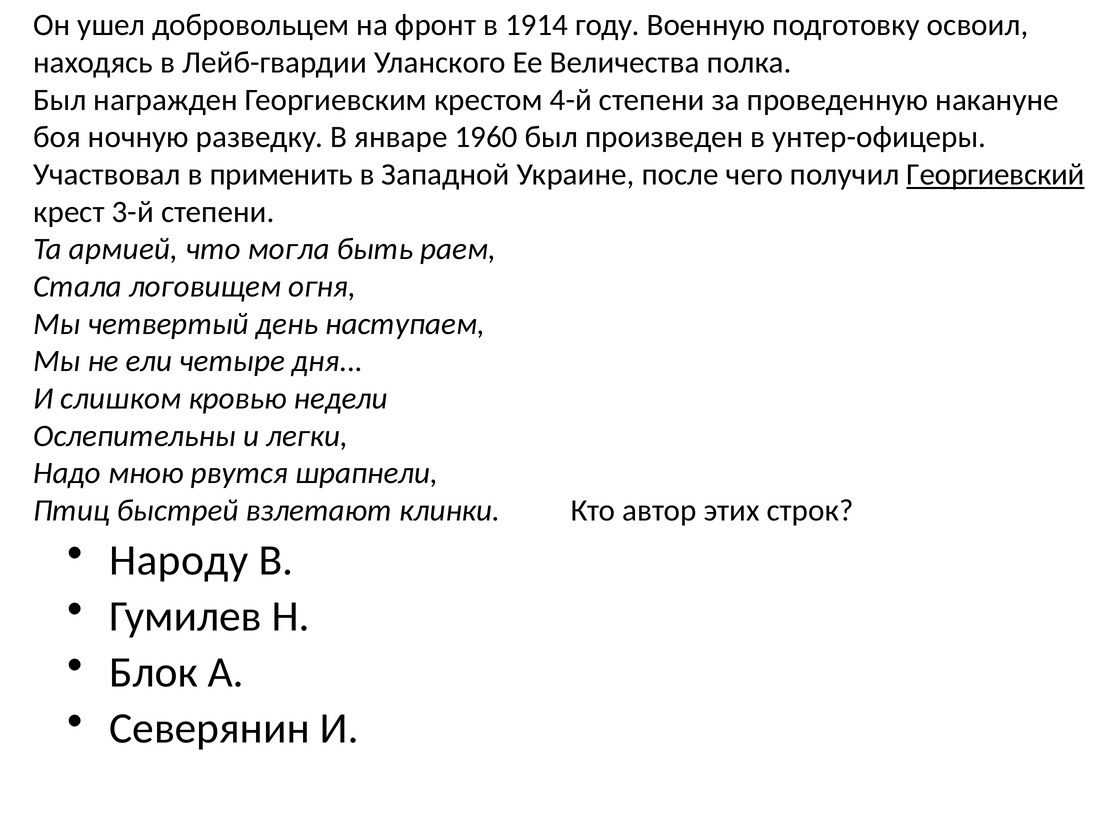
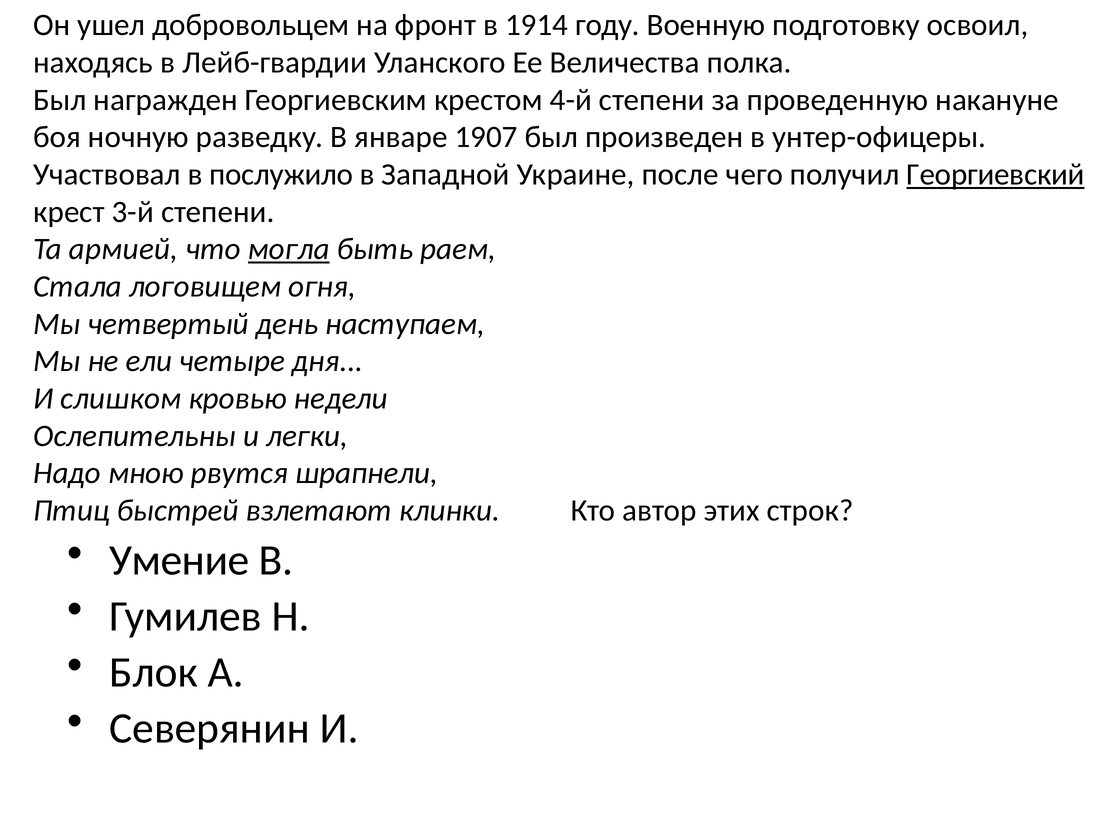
1960: 1960 -> 1907
применить: применить -> послужило
могла underline: none -> present
Народу: Народу -> Умение
